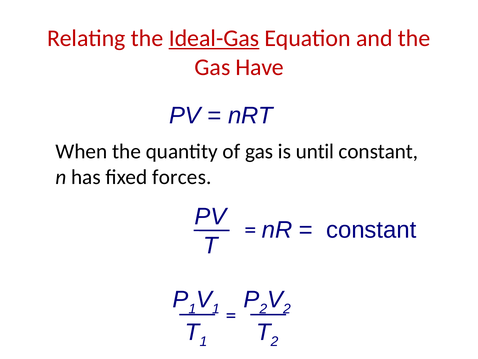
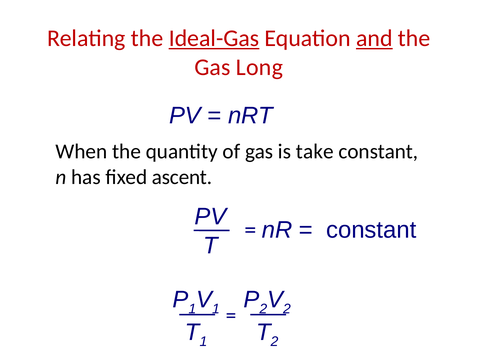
and underline: none -> present
Have: Have -> Long
until: until -> take
forces: forces -> ascent
